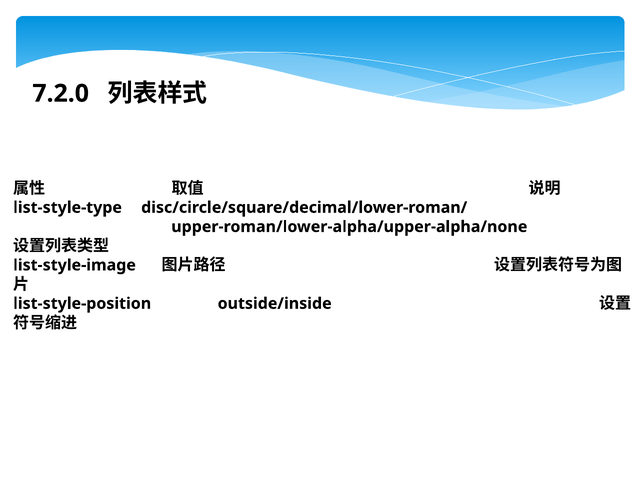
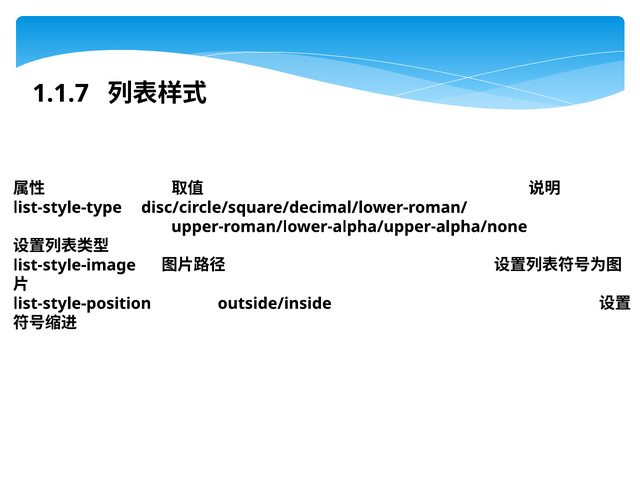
7.2.0: 7.2.0 -> 1.1.7
